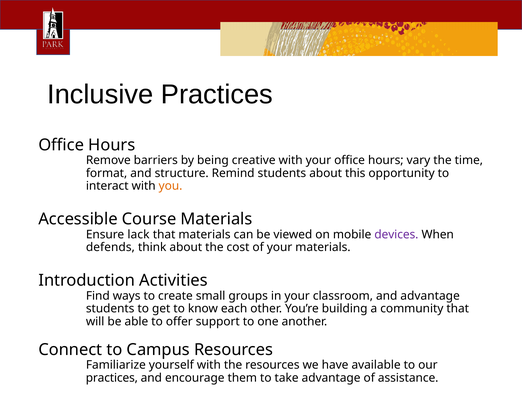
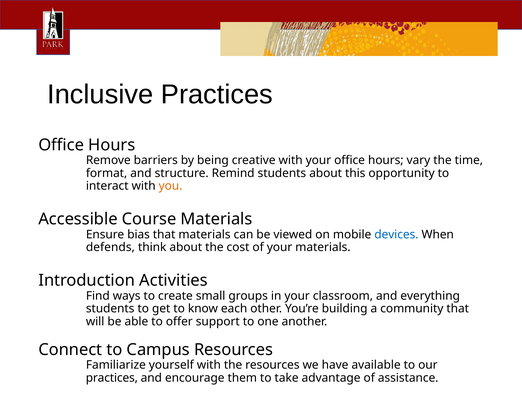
lack: lack -> bias
devices colour: purple -> blue
and advantage: advantage -> everything
